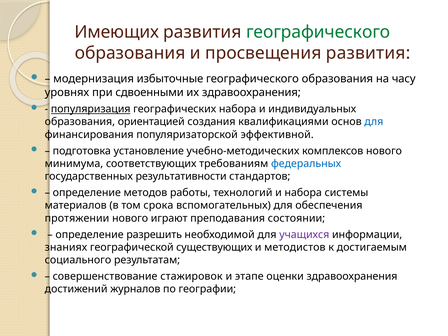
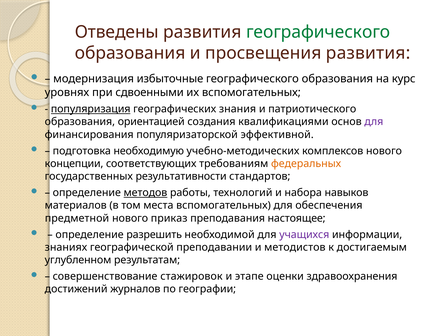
Имеющих: Имеющих -> Отведены
часу: часу -> курс
их здравоохранения: здравоохранения -> вспомогательных
географических набора: набора -> знания
индивидуальных: индивидуальных -> патриотического
для at (374, 122) colour: blue -> purple
установление: установление -> необходимую
минимума: минимума -> концепции
федеральных colour: blue -> orange
методов underline: none -> present
системы: системы -> навыков
срока: срока -> места
протяжении: протяжении -> предметной
играют: играют -> приказ
состоянии: состоянии -> настоящее
существующих: существующих -> преподавании
социального: социального -> углубленном
